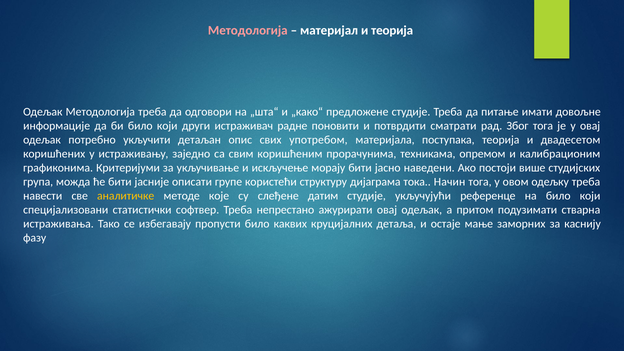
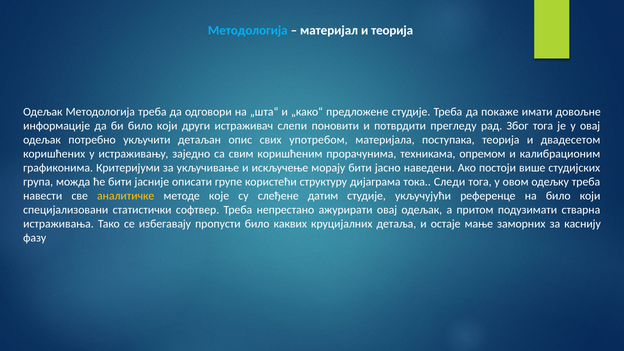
Методологија at (248, 31) colour: pink -> light blue
питање: питање -> покаже
радне: радне -> слепи
сматрати: сматрати -> прегледу
Начин: Начин -> Следи
